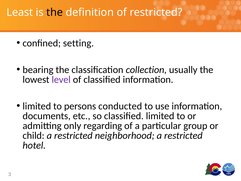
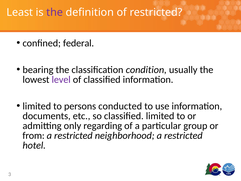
the at (55, 12) colour: black -> purple
setting: setting -> federal
collection: collection -> condition
child: child -> from
